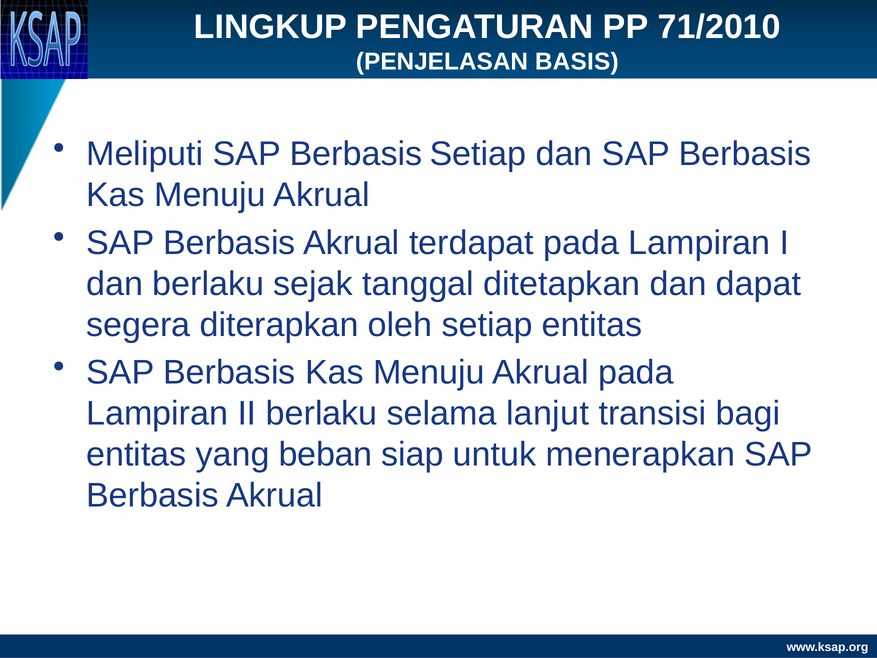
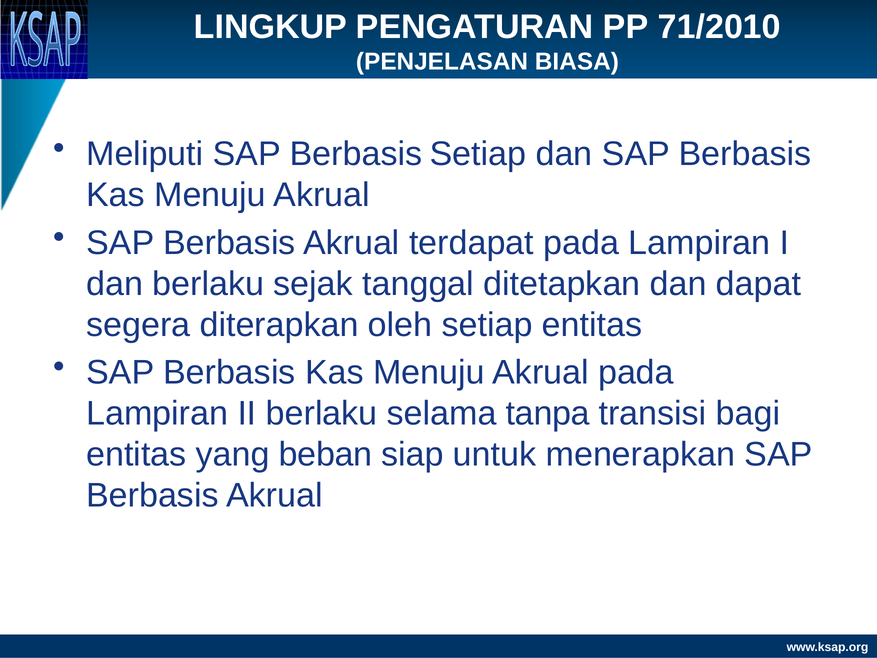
BASIS: BASIS -> BIASA
lanjut: lanjut -> tanpa
